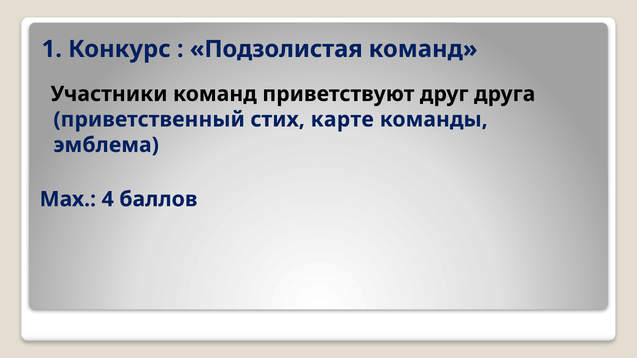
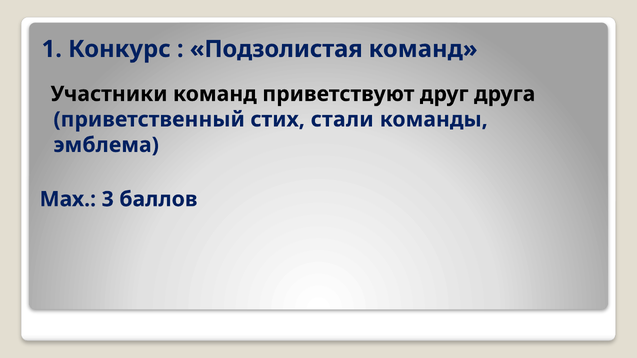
карте: карте -> стали
4: 4 -> 3
